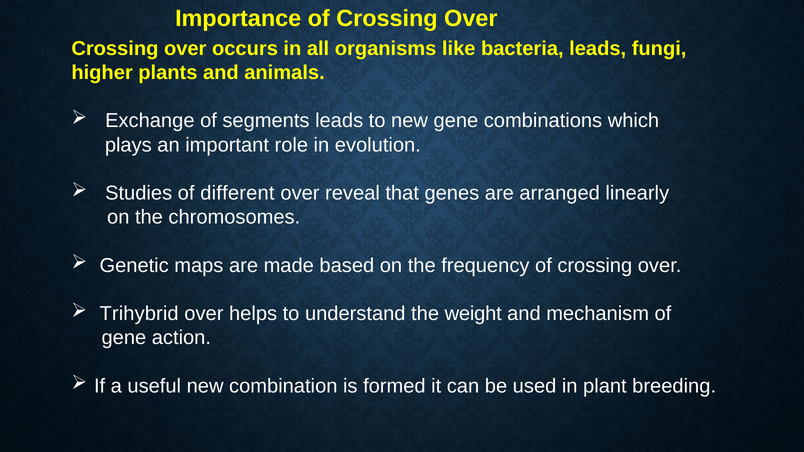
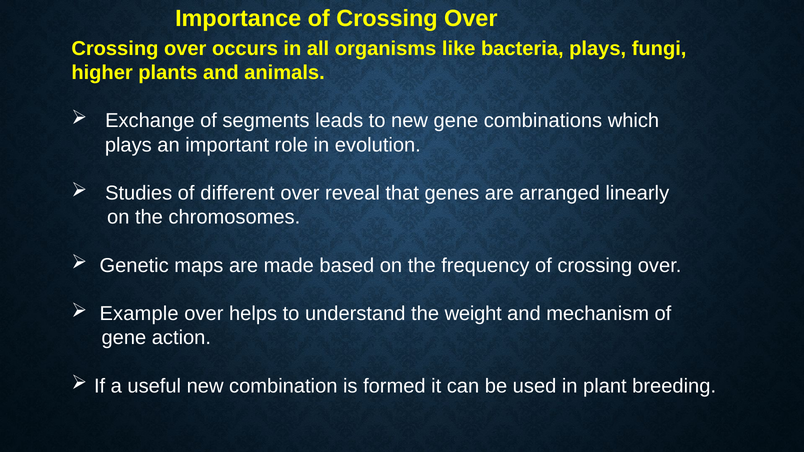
bacteria leads: leads -> plays
Trihybrid: Trihybrid -> Example
